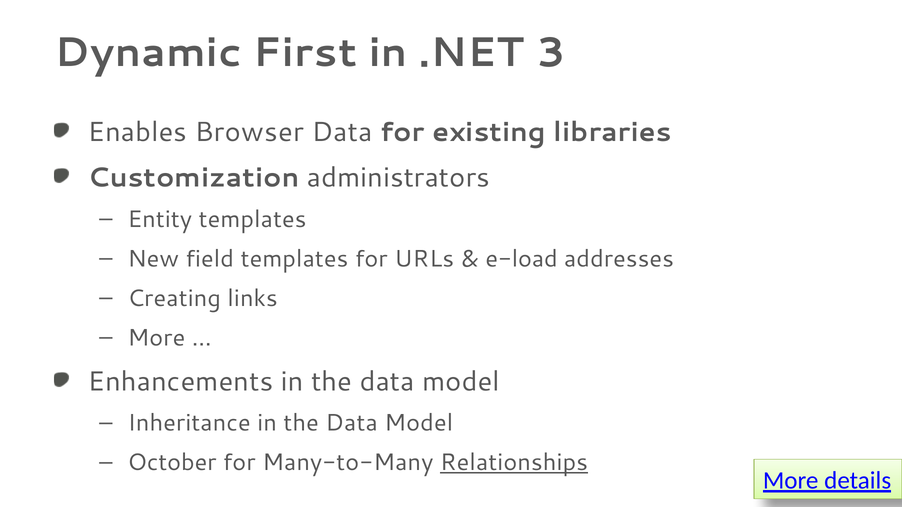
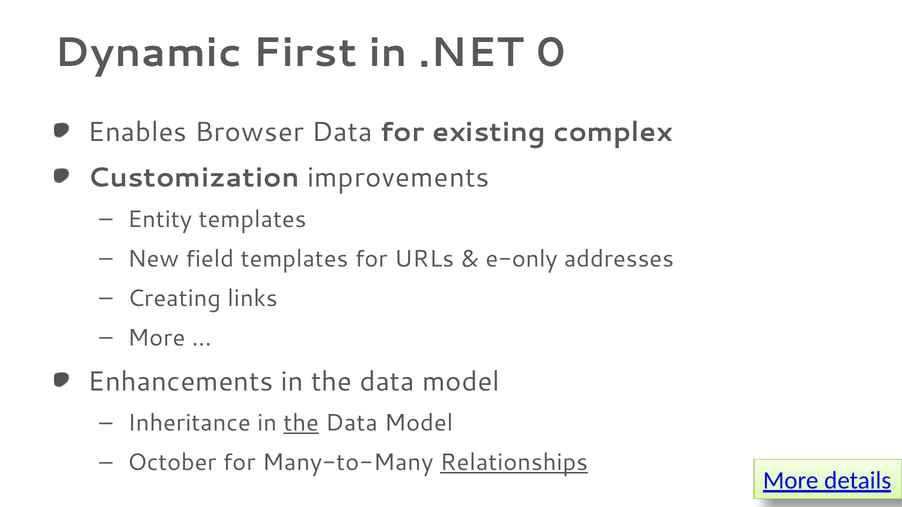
3: 3 -> 0
libraries: libraries -> complex
administrators: administrators -> improvements
e-load: e-load -> e-only
the at (301, 423) underline: none -> present
